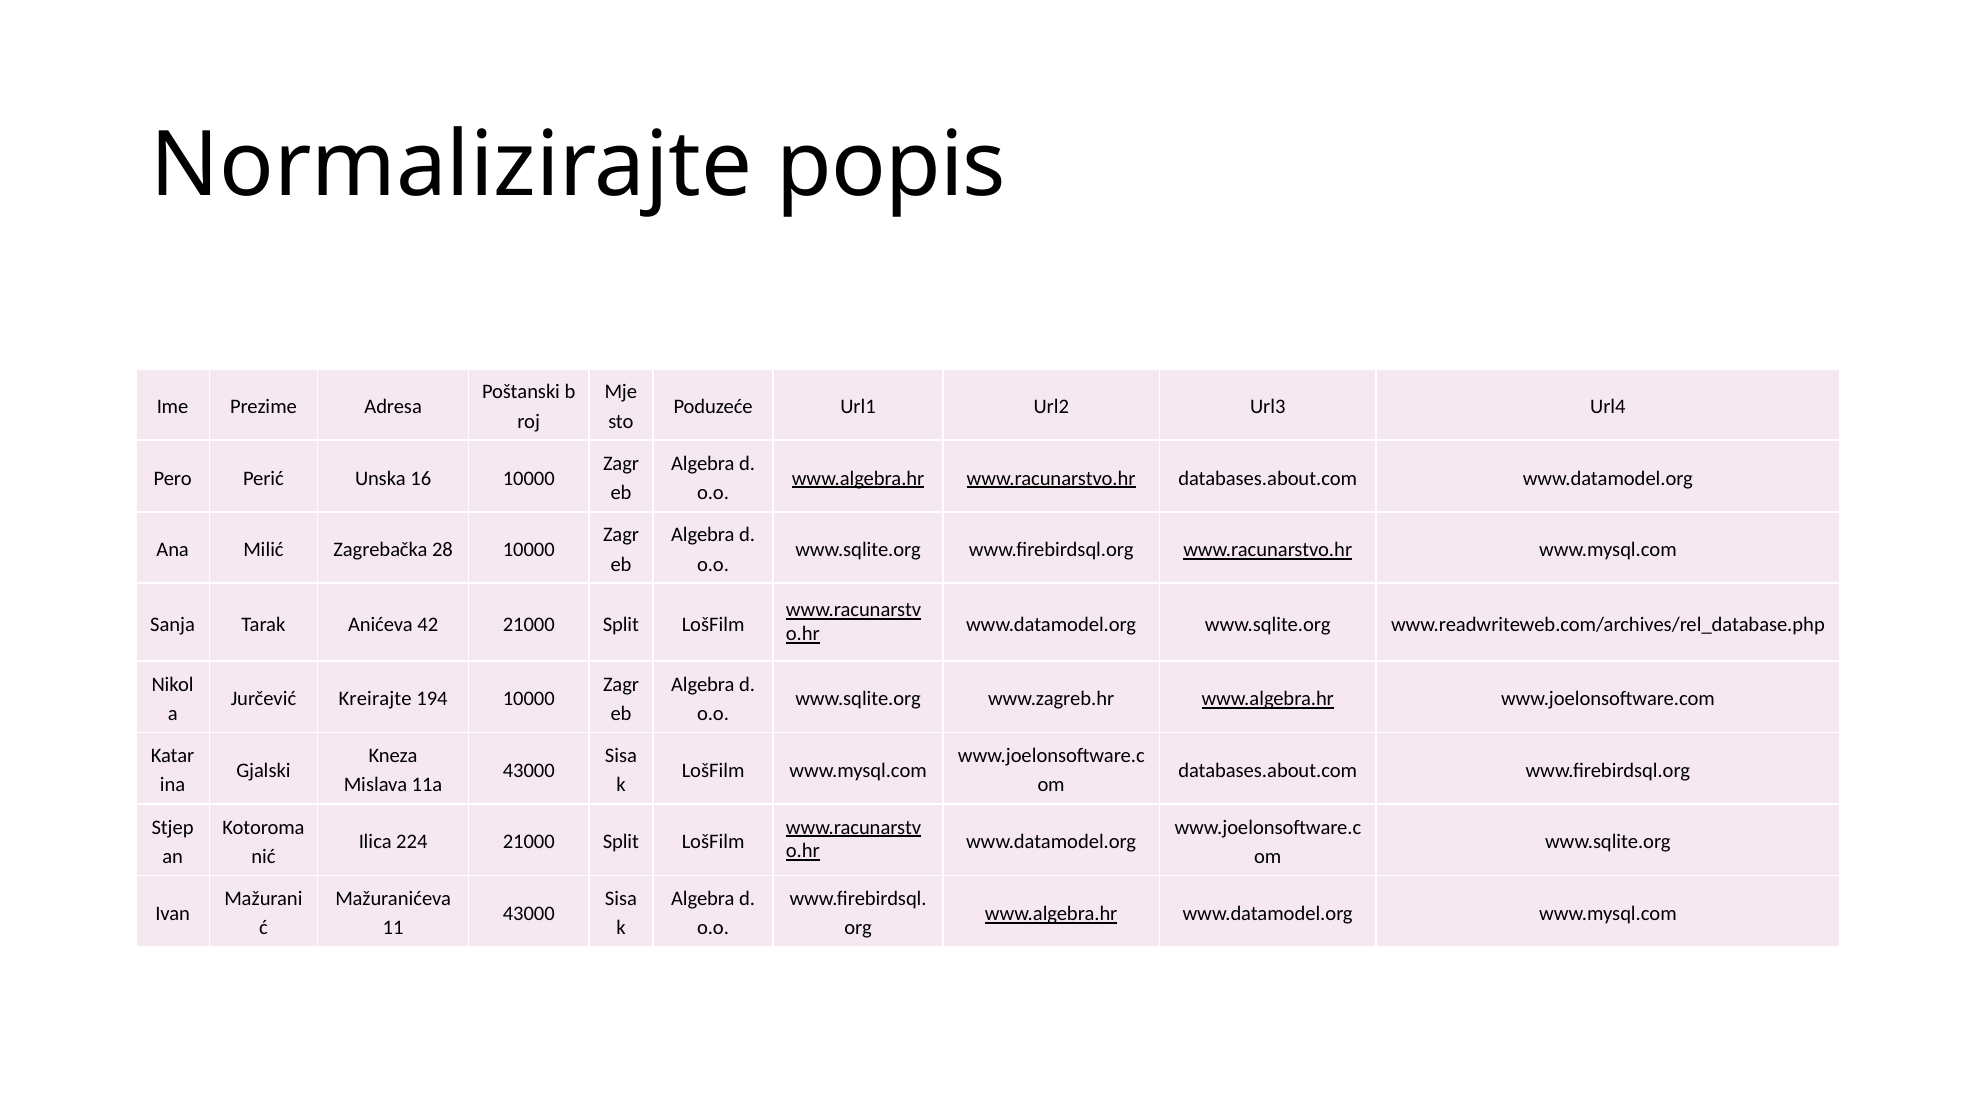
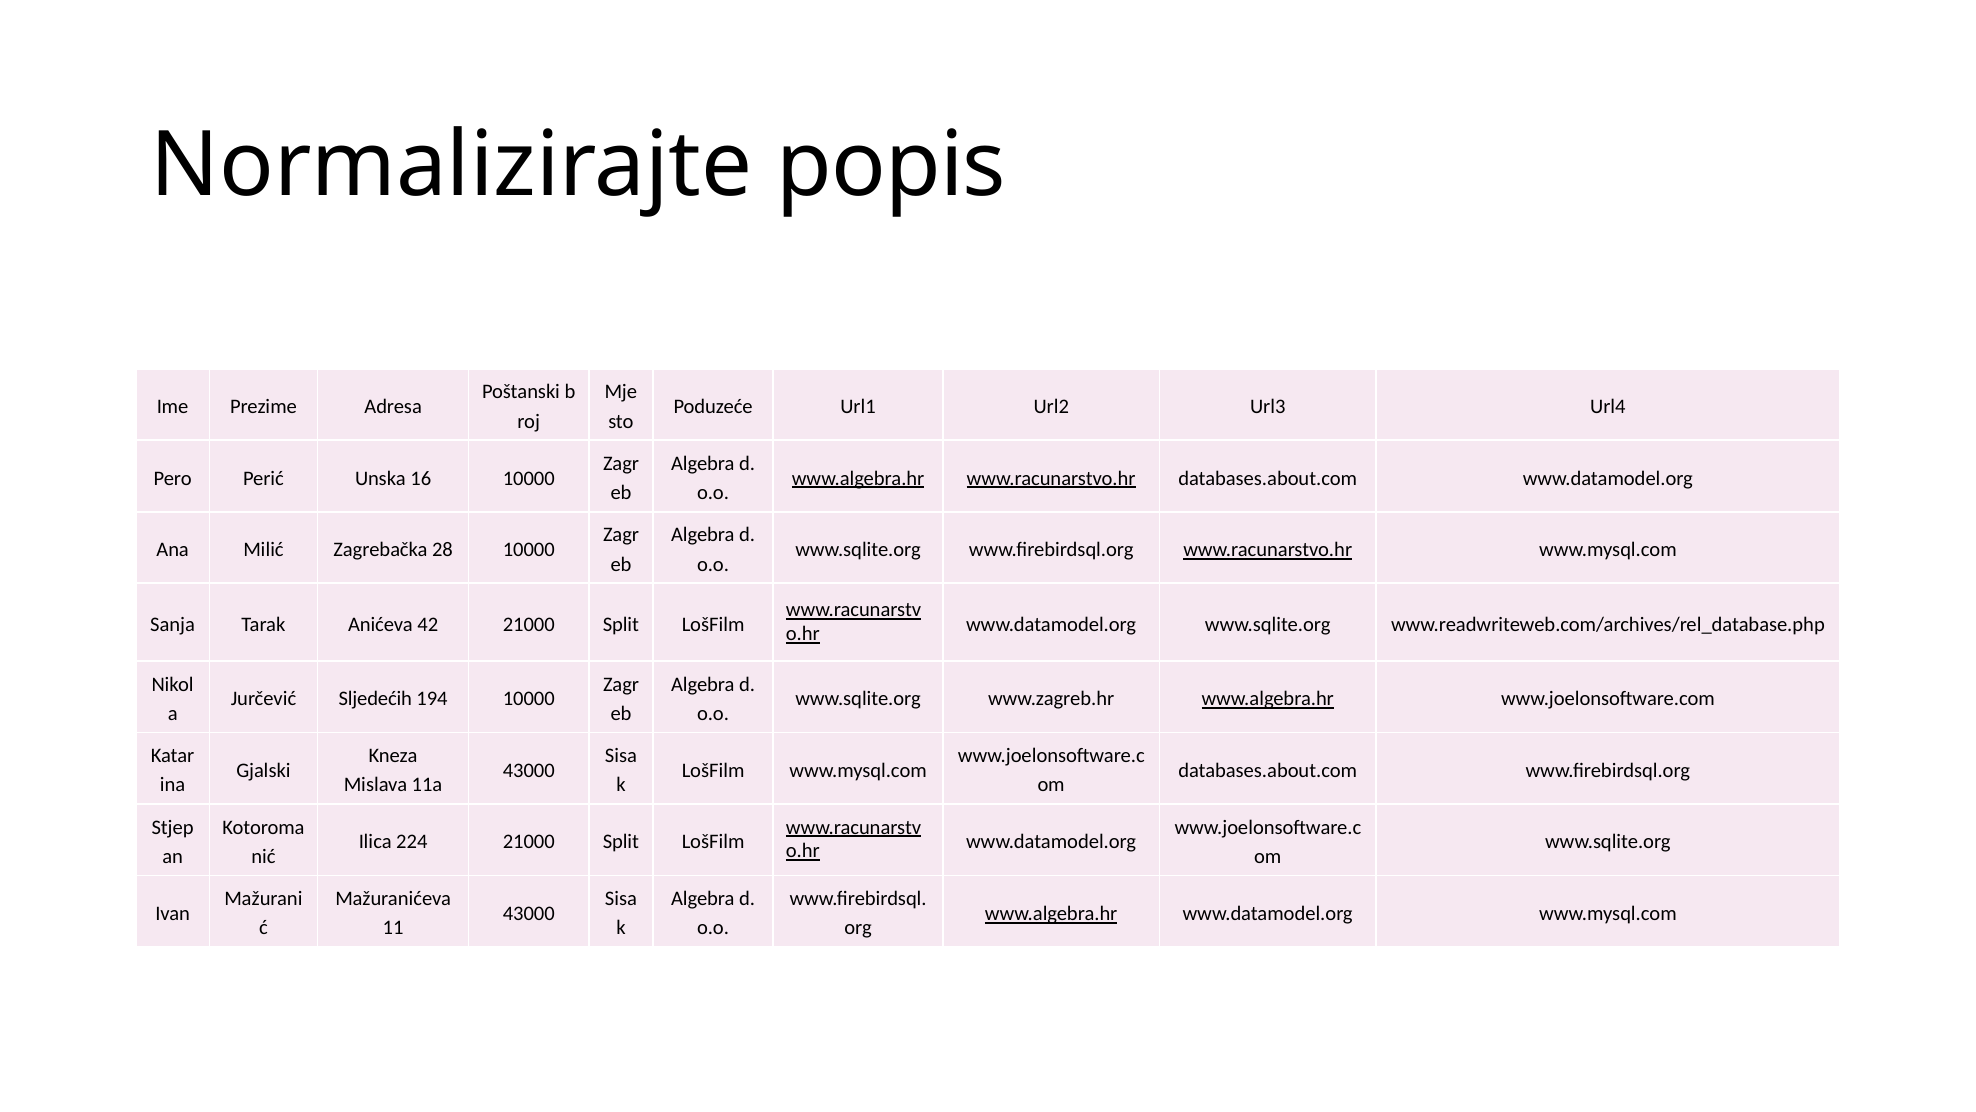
Kreirajte: Kreirajte -> Sljedećih
